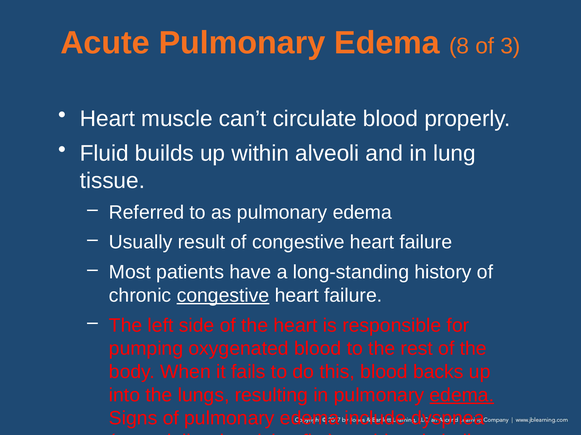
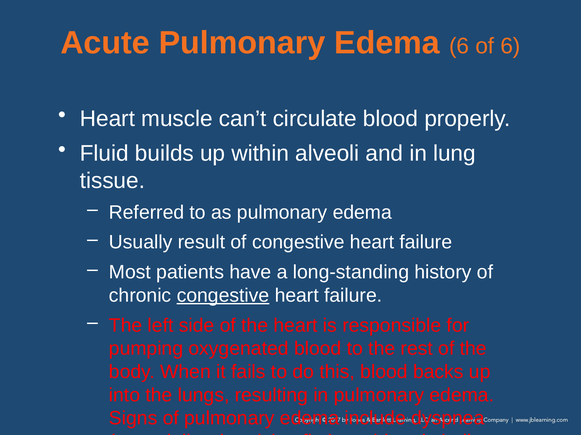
Edema 8: 8 -> 6
of 3: 3 -> 6
edema at (462, 396) underline: present -> none
